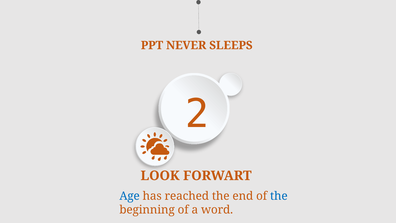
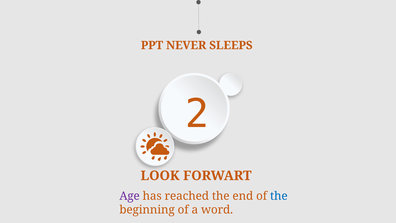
Age colour: blue -> purple
